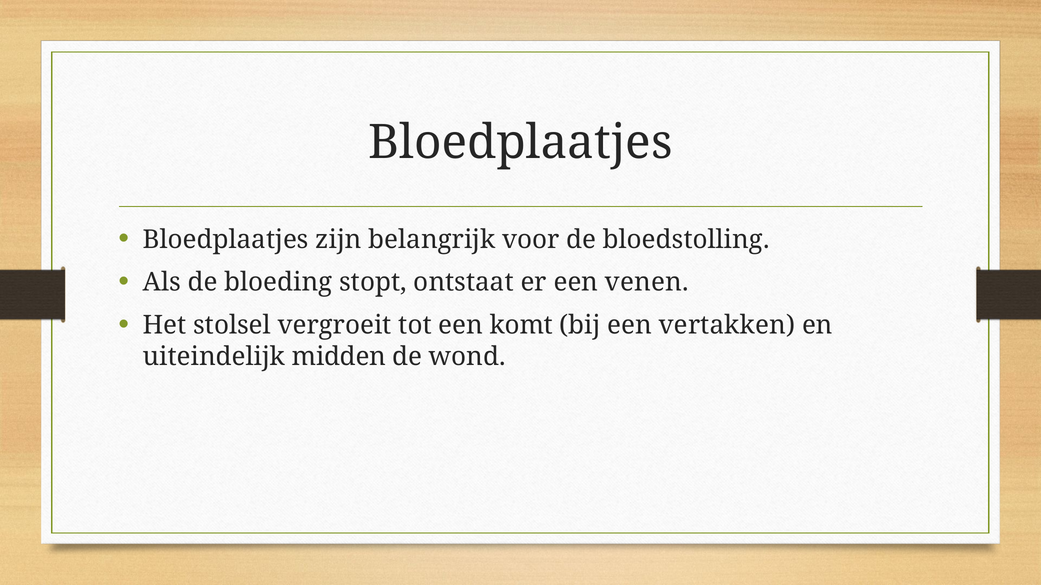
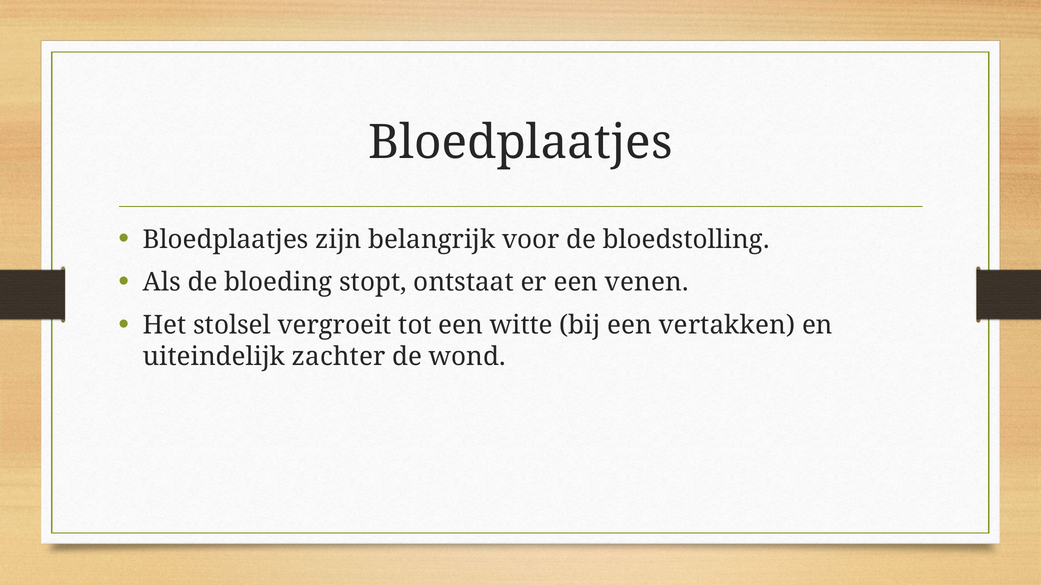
komt: komt -> witte
midden: midden -> zachter
